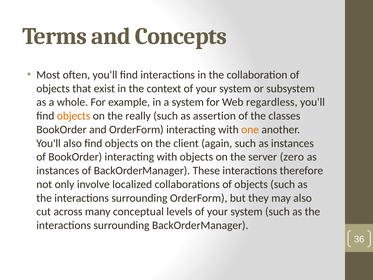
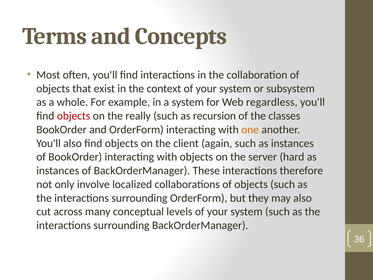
objects at (74, 116) colour: orange -> red
assertion: assertion -> recursion
zero: zero -> hard
